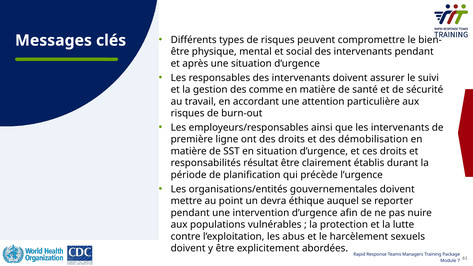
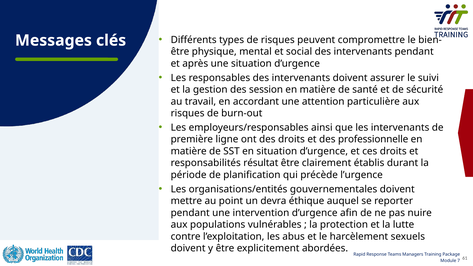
comme: comme -> session
démobilisation: démobilisation -> professionnelle
